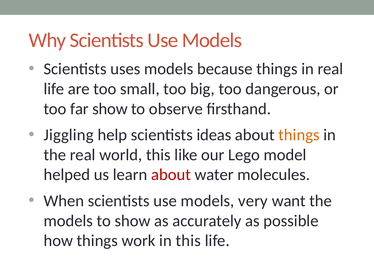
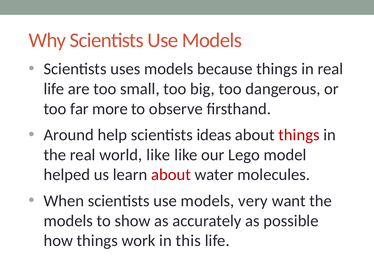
far show: show -> more
Jiggling: Jiggling -> Around
things at (299, 135) colour: orange -> red
world this: this -> like
